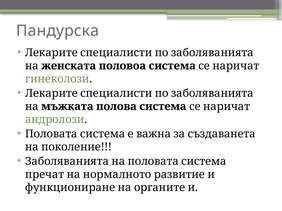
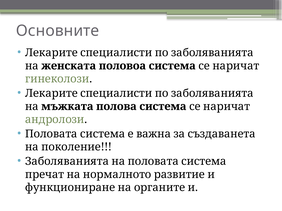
Пандурска: Пандурска -> Основните
